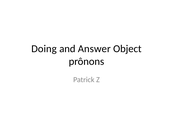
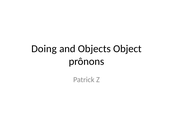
Answer: Answer -> Objects
